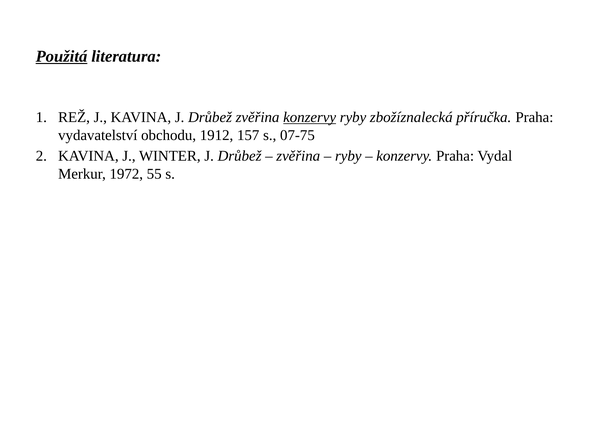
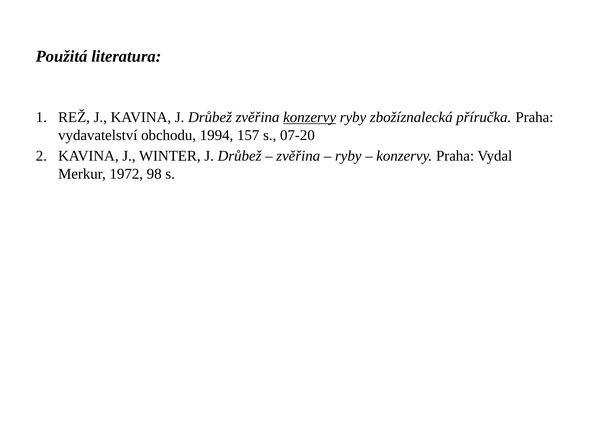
Použitá underline: present -> none
1912: 1912 -> 1994
07-75: 07-75 -> 07-20
55: 55 -> 98
